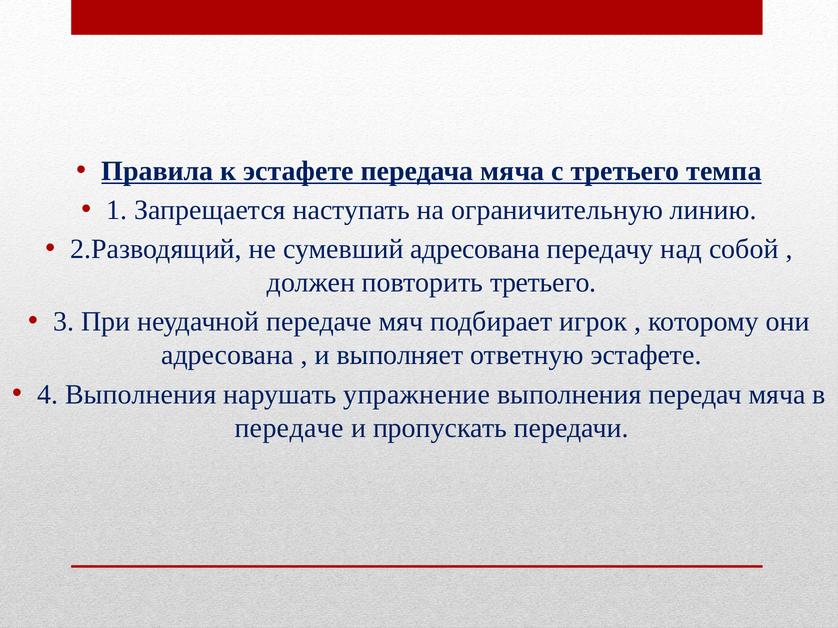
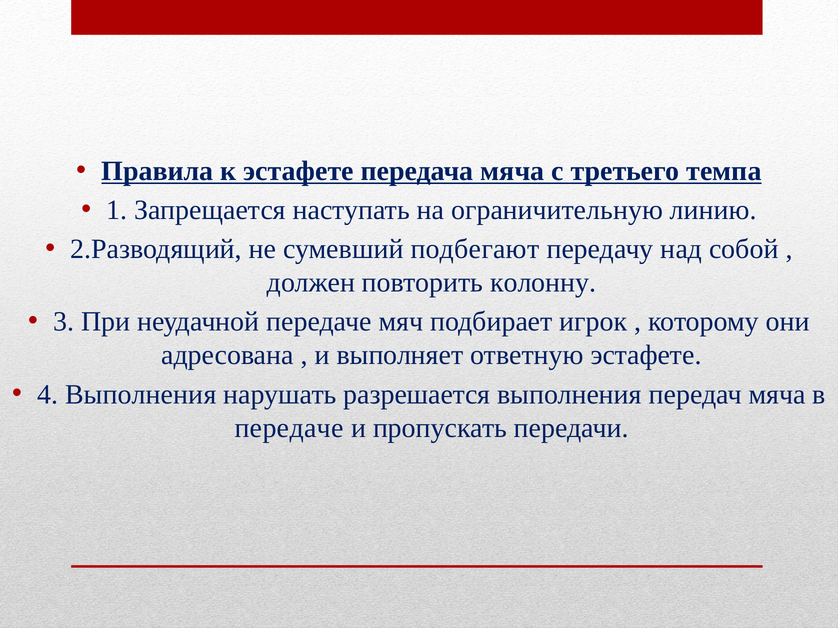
сумевший адресована: адресована -> подбегают
повторить третьего: третьего -> колонну
упражнение: упражнение -> разрешается
